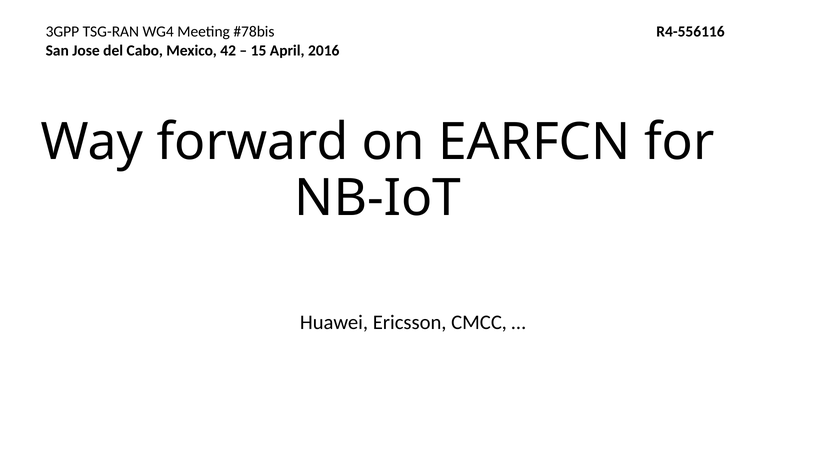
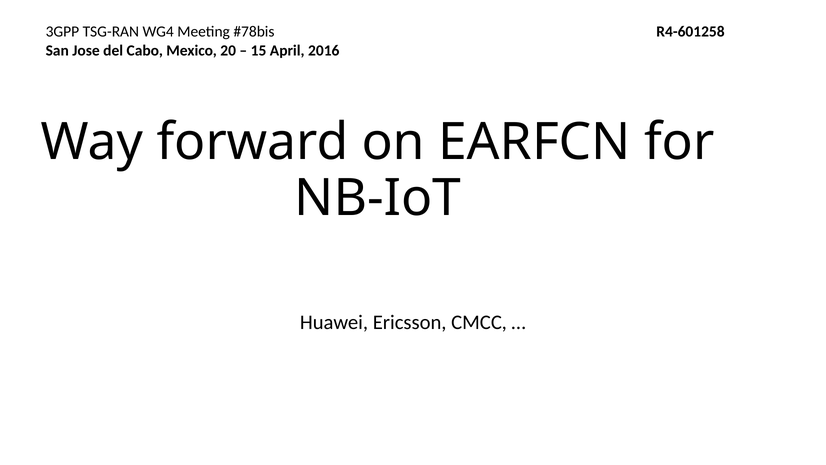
R4-556116: R4-556116 -> R4-601258
42: 42 -> 20
